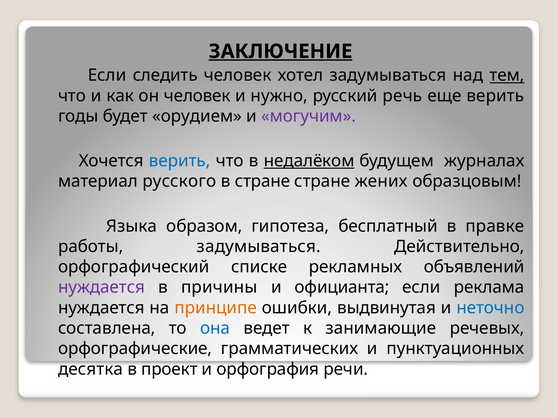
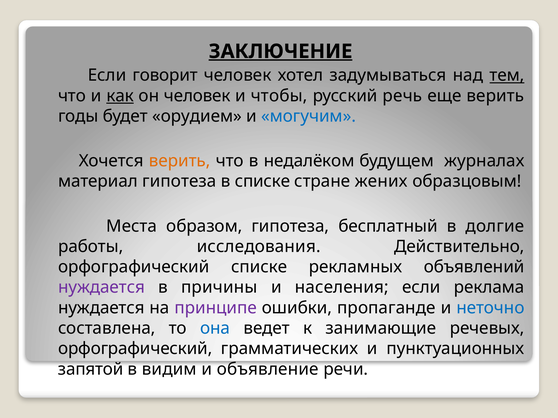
следить: следить -> говорит
как underline: none -> present
нужно: нужно -> чтобы
могучим colour: purple -> blue
верить at (180, 161) colour: blue -> orange
недалёком underline: present -> none
материал русского: русского -> гипотеза
в стране: стране -> списке
Языка: Языка -> Места
правке: правке -> долгие
работы задумываться: задумываться -> исследования
официанта: официанта -> населения
принципе colour: orange -> purple
выдвинутая: выдвинутая -> пропаганде
орфографические at (135, 349): орфографические -> орфографический
десятка: десятка -> запятой
проект: проект -> видим
орфография: орфография -> объявление
